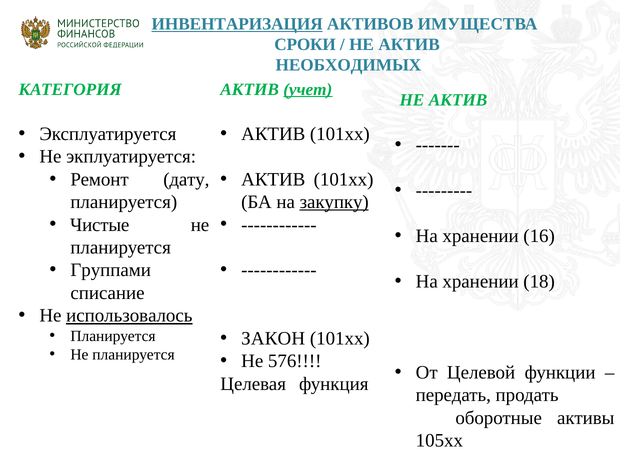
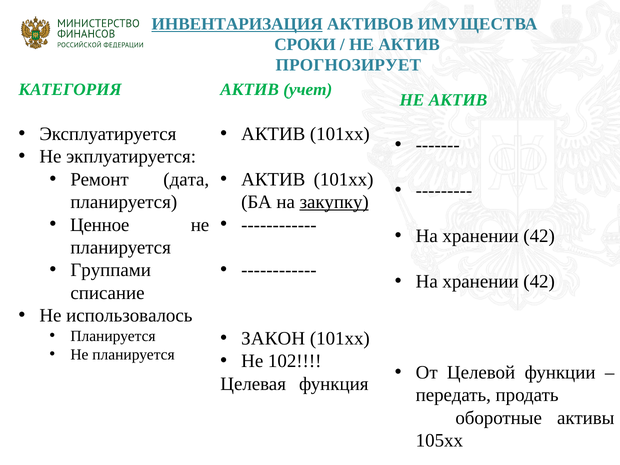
НЕОБХОДИМЫХ: НЕОБХОДИМЫХ -> ПРОГНОЗИРУЕТ
учет underline: present -> none
дату: дату -> дата
Чистые: Чистые -> Ценное
16 at (539, 236): 16 -> 42
18 at (539, 282): 18 -> 42
использовалось underline: present -> none
576: 576 -> 102
